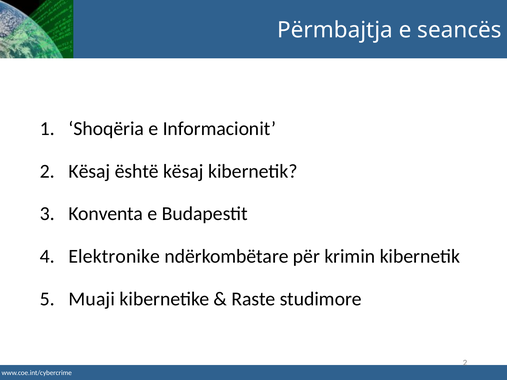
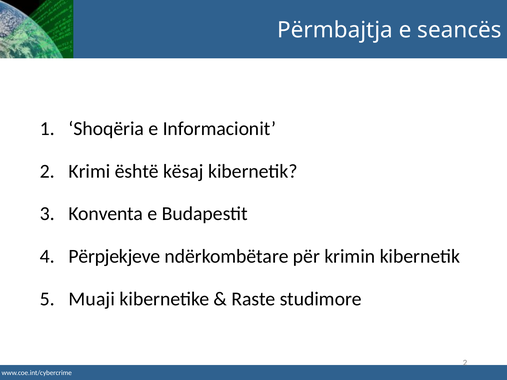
2 Kësaj: Kësaj -> Krimi
Elektronike: Elektronike -> Përpjekjeve
